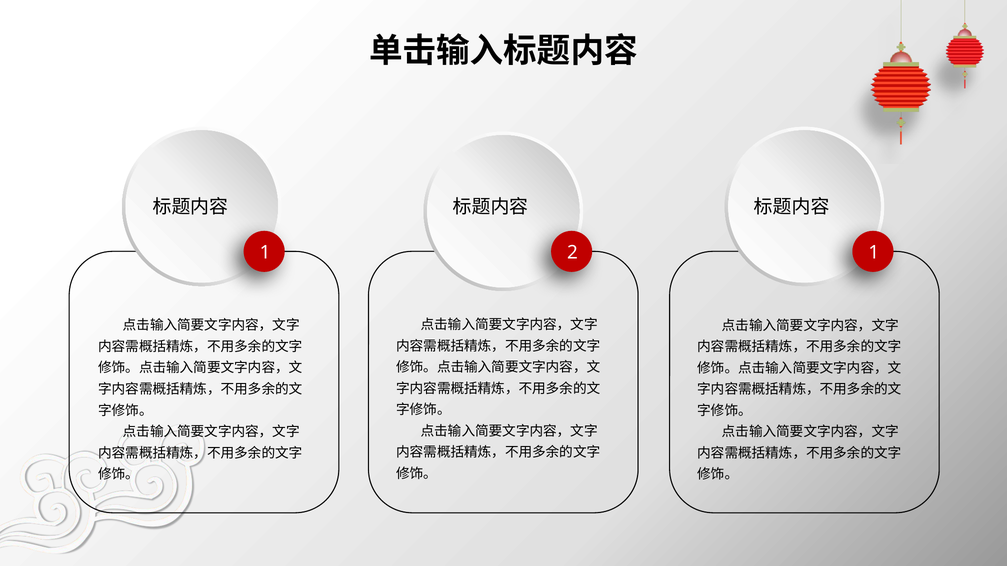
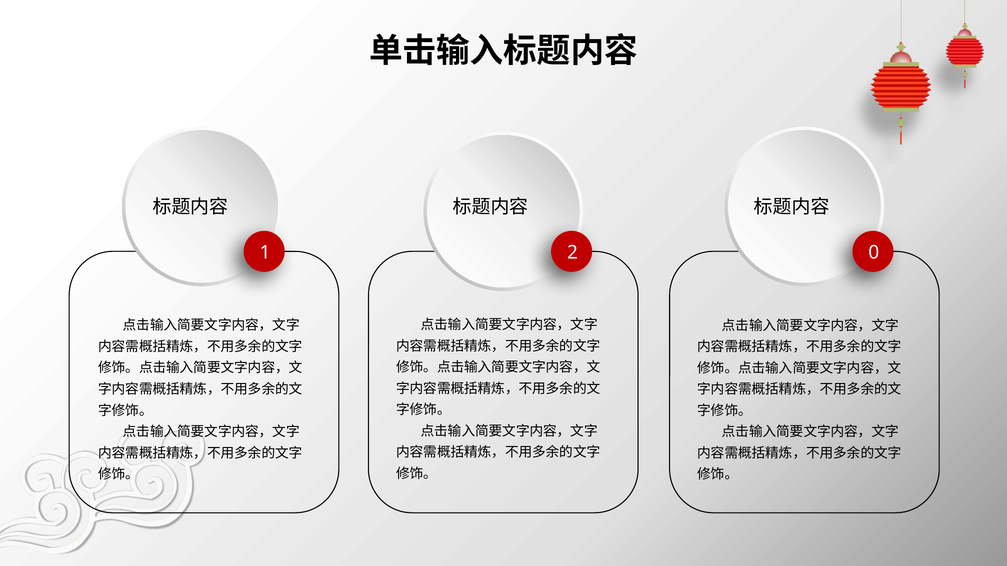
2 1: 1 -> 0
